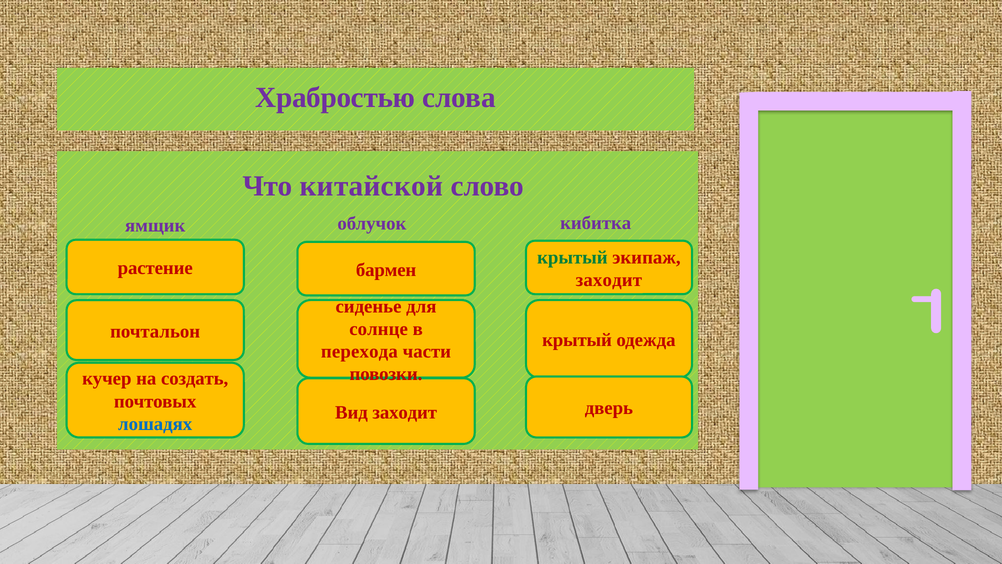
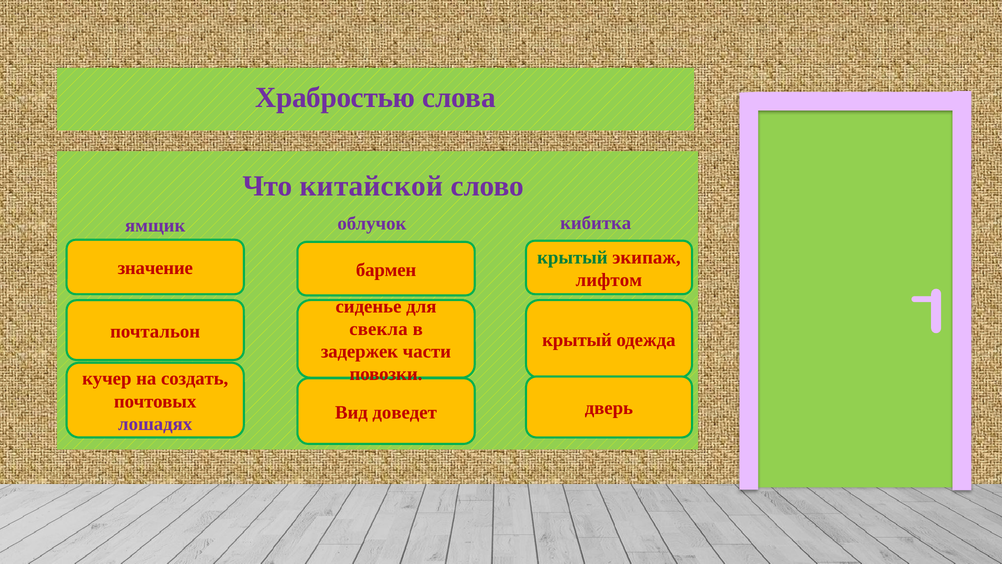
растение: растение -> значение
заходит at (609, 280): заходит -> лифтом
солнце: солнце -> свекла
перехода: перехода -> задержек
Вид заходит: заходит -> доведет
лошадях colour: blue -> purple
